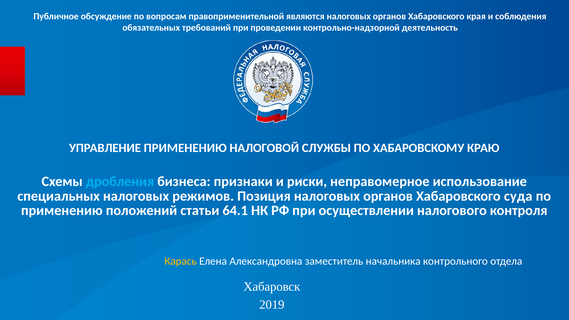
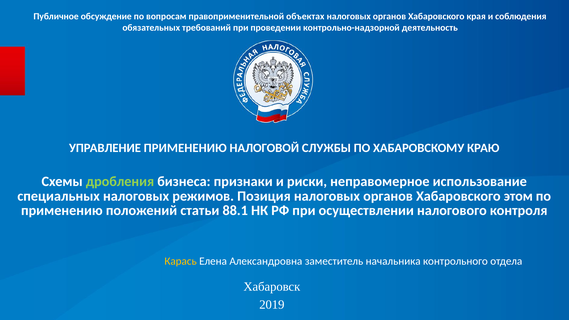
являются: являются -> объектах
дробления colour: light blue -> light green
суда: суда -> этом
64.1: 64.1 -> 88.1
